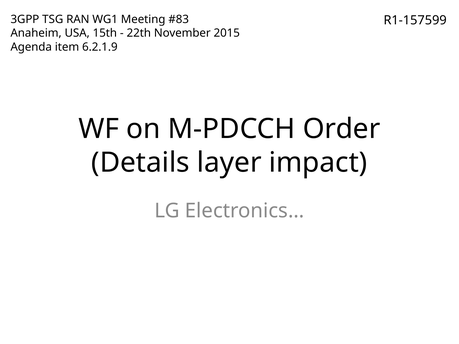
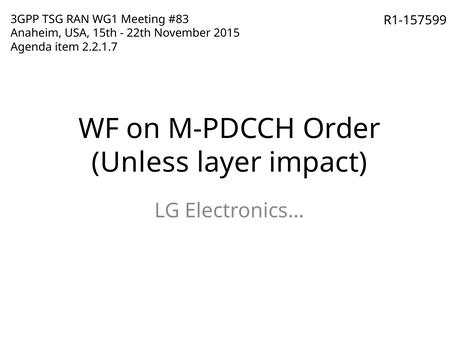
6.2.1.9: 6.2.1.9 -> 2.2.1.7
Details: Details -> Unless
